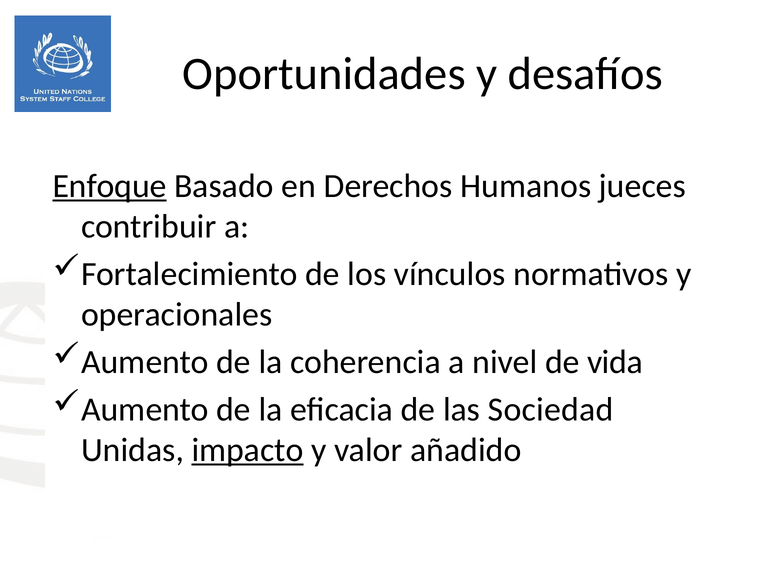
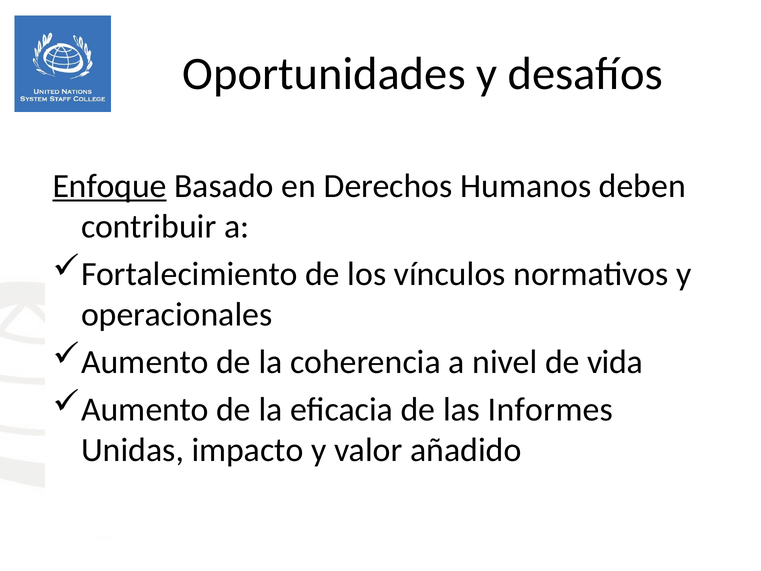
jueces: jueces -> deben
Sociedad: Sociedad -> Informes
impacto underline: present -> none
